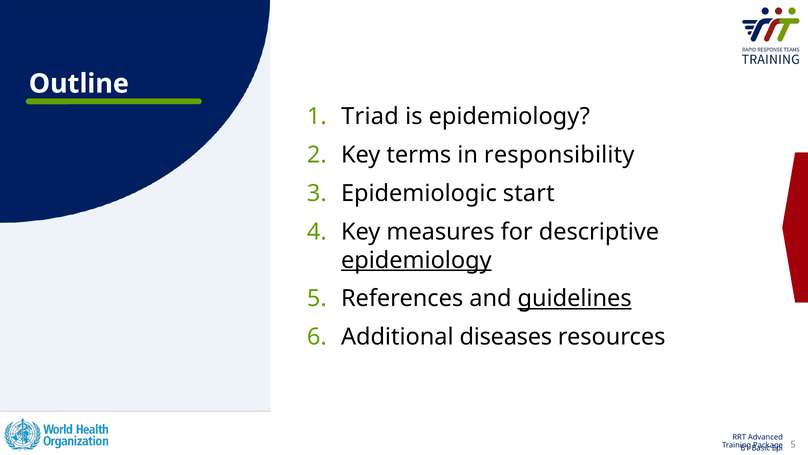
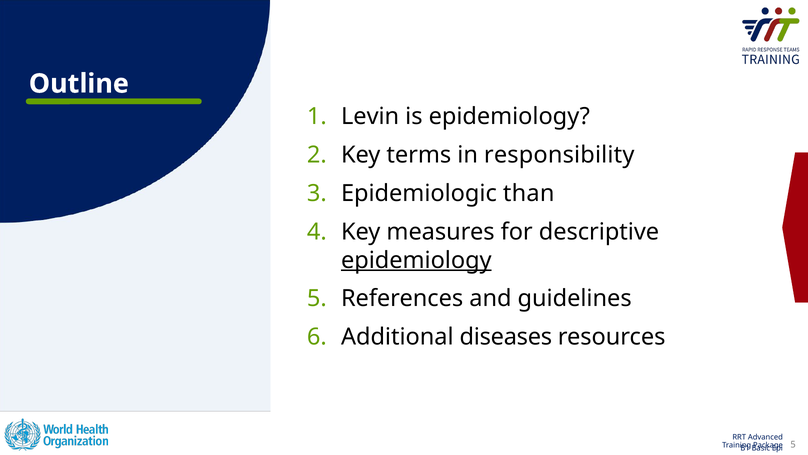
Triad: Triad -> Levin
start: start -> than
guidelines underline: present -> none
